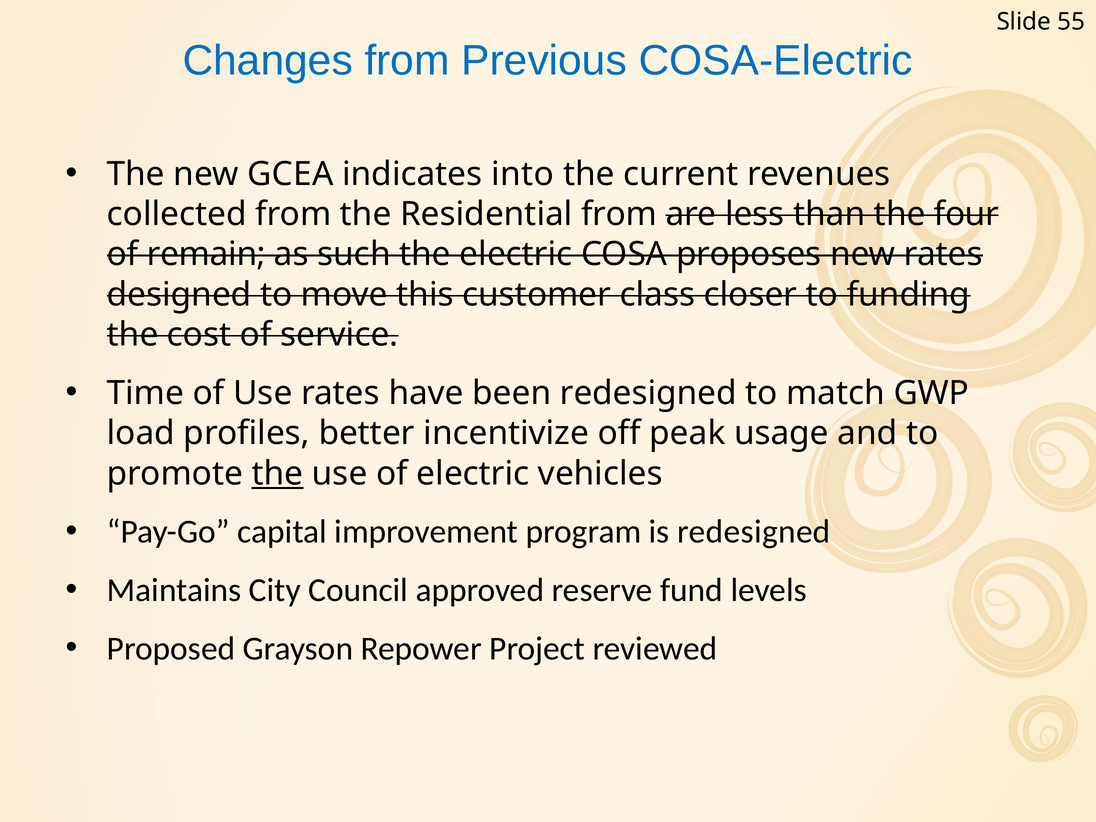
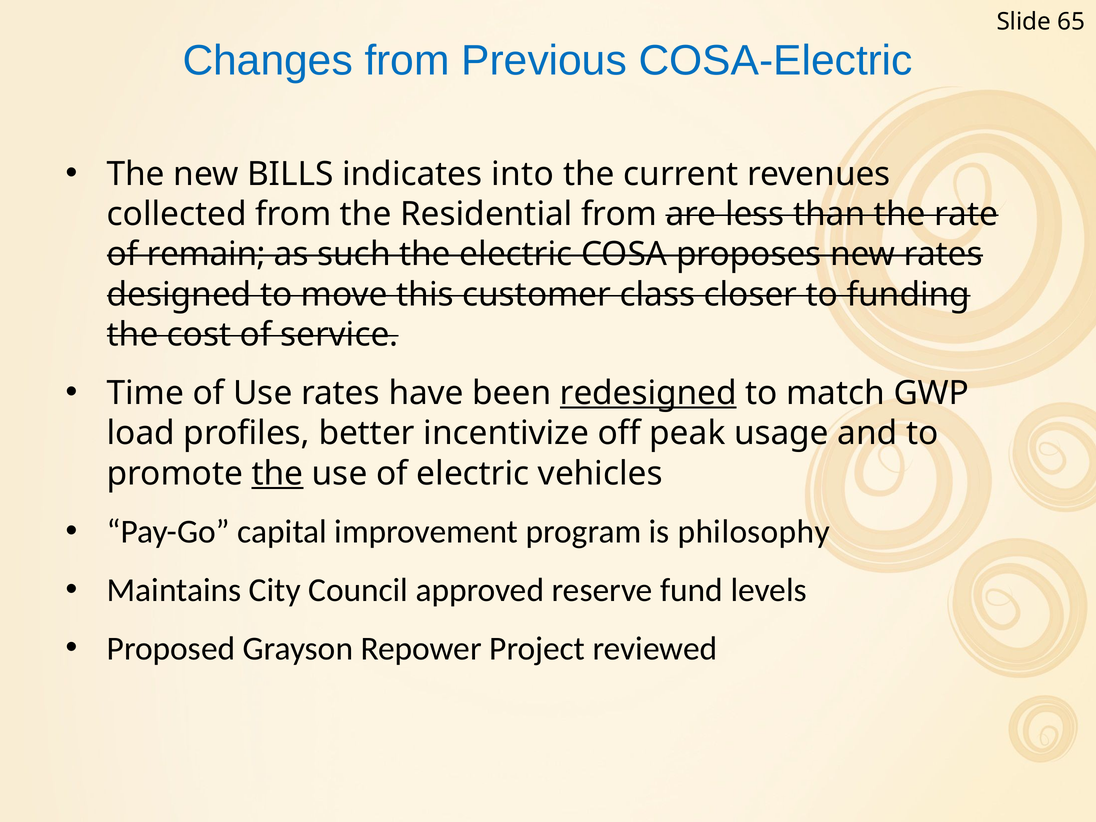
55: 55 -> 65
GCEA: GCEA -> BILLS
four: four -> rate
redesigned at (648, 393) underline: none -> present
is redesigned: redesigned -> philosophy
